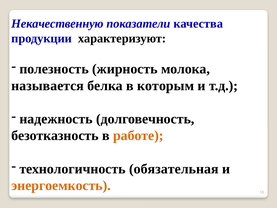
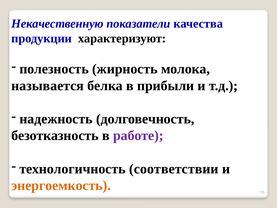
которым: которым -> прибыли
работе colour: orange -> purple
обязательная: обязательная -> соответствии
